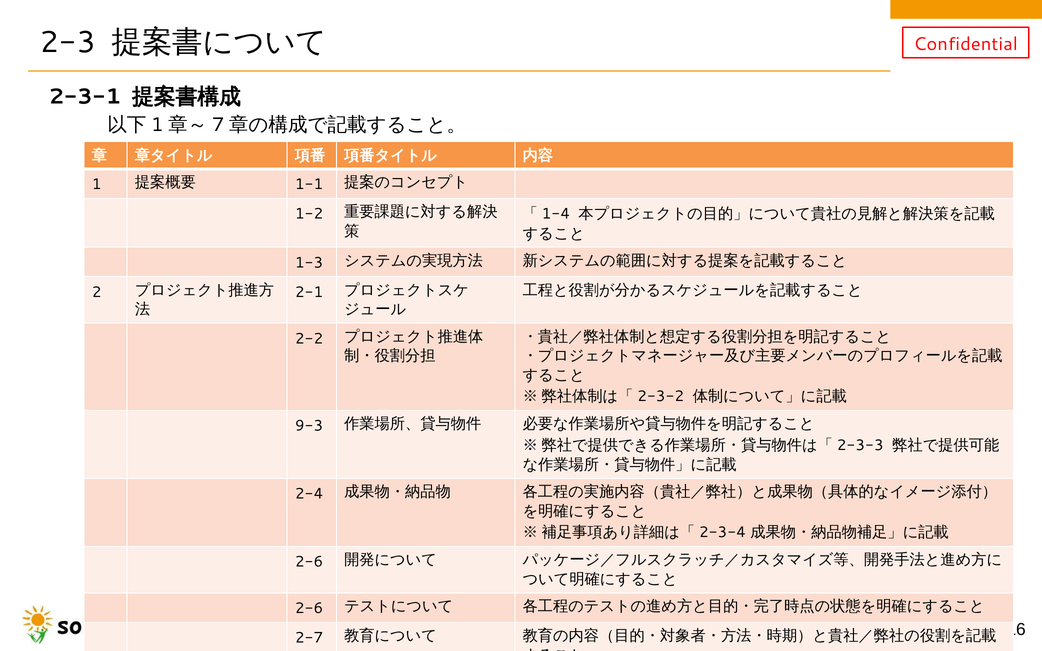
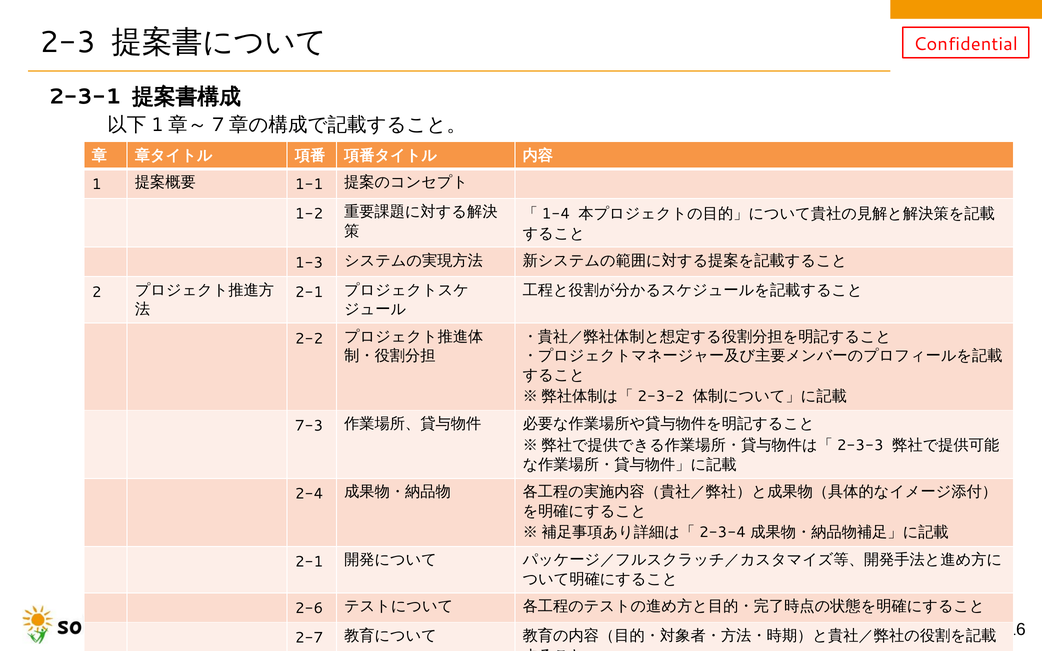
9-3: 9-3 -> 7-3
2-6 at (309, 562): 2-6 -> 2-1
